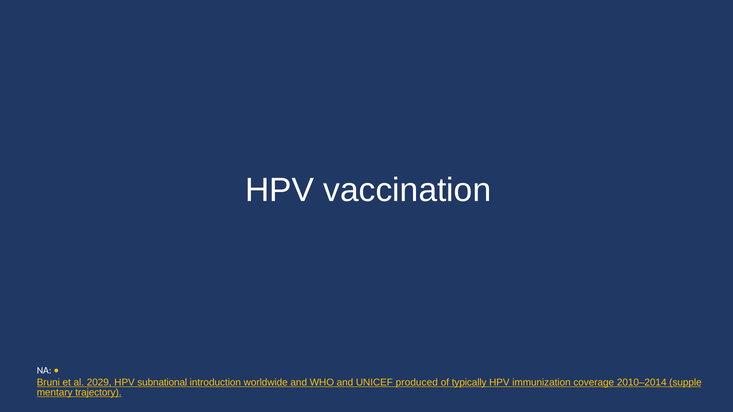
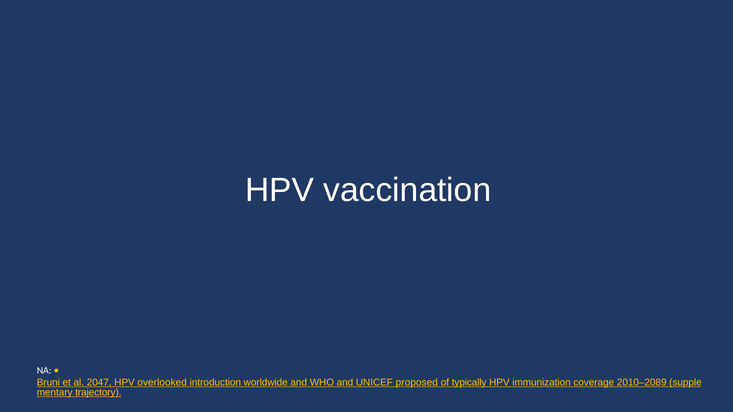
2029: 2029 -> 2047
subnational: subnational -> overlooked
produced: produced -> proposed
2010–2014: 2010–2014 -> 2010–2089
